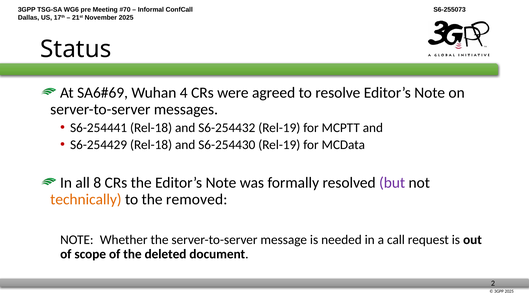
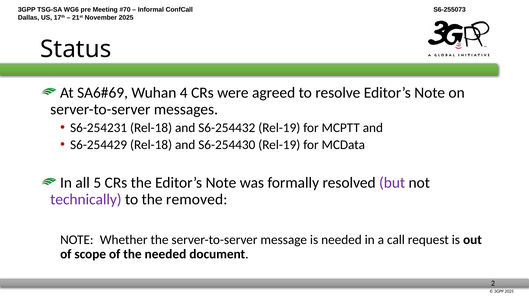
S6-254441: S6-254441 -> S6-254231
8: 8 -> 5
technically colour: orange -> purple
the deleted: deleted -> needed
